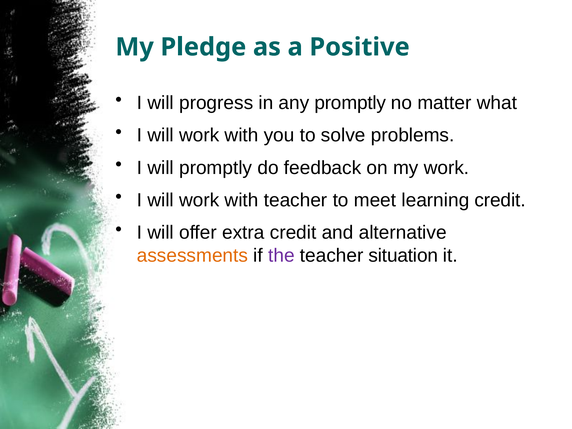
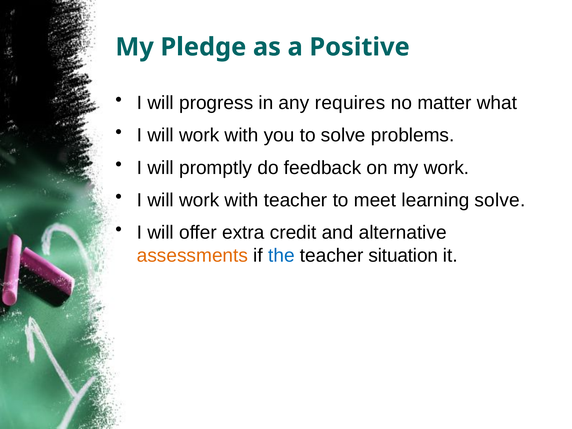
any promptly: promptly -> requires
learning credit: credit -> solve
the colour: purple -> blue
